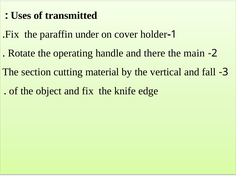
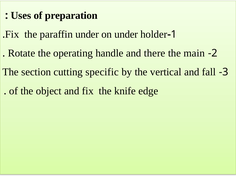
transmitted: transmitted -> preparation
on cover: cover -> under
material: material -> specific
